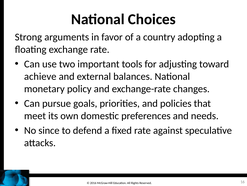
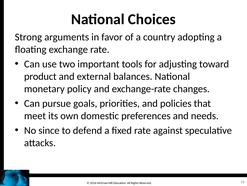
achieve: achieve -> product
